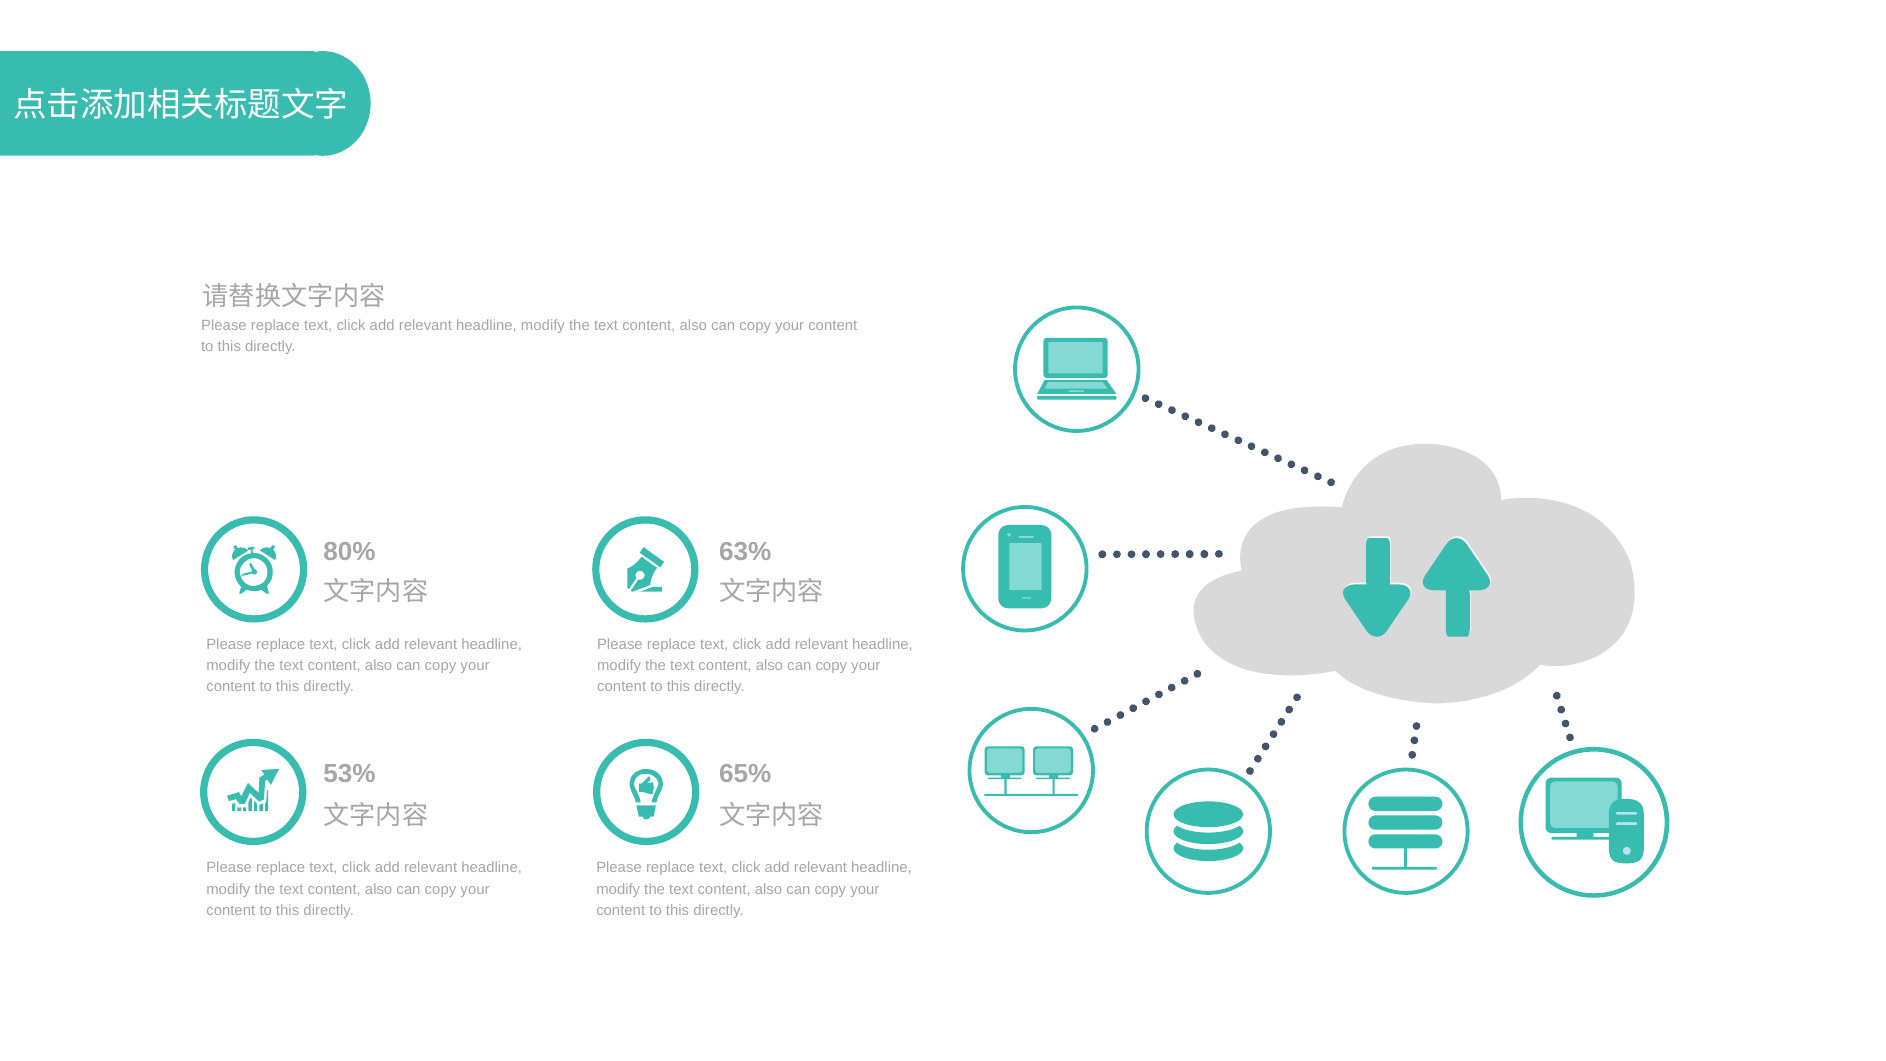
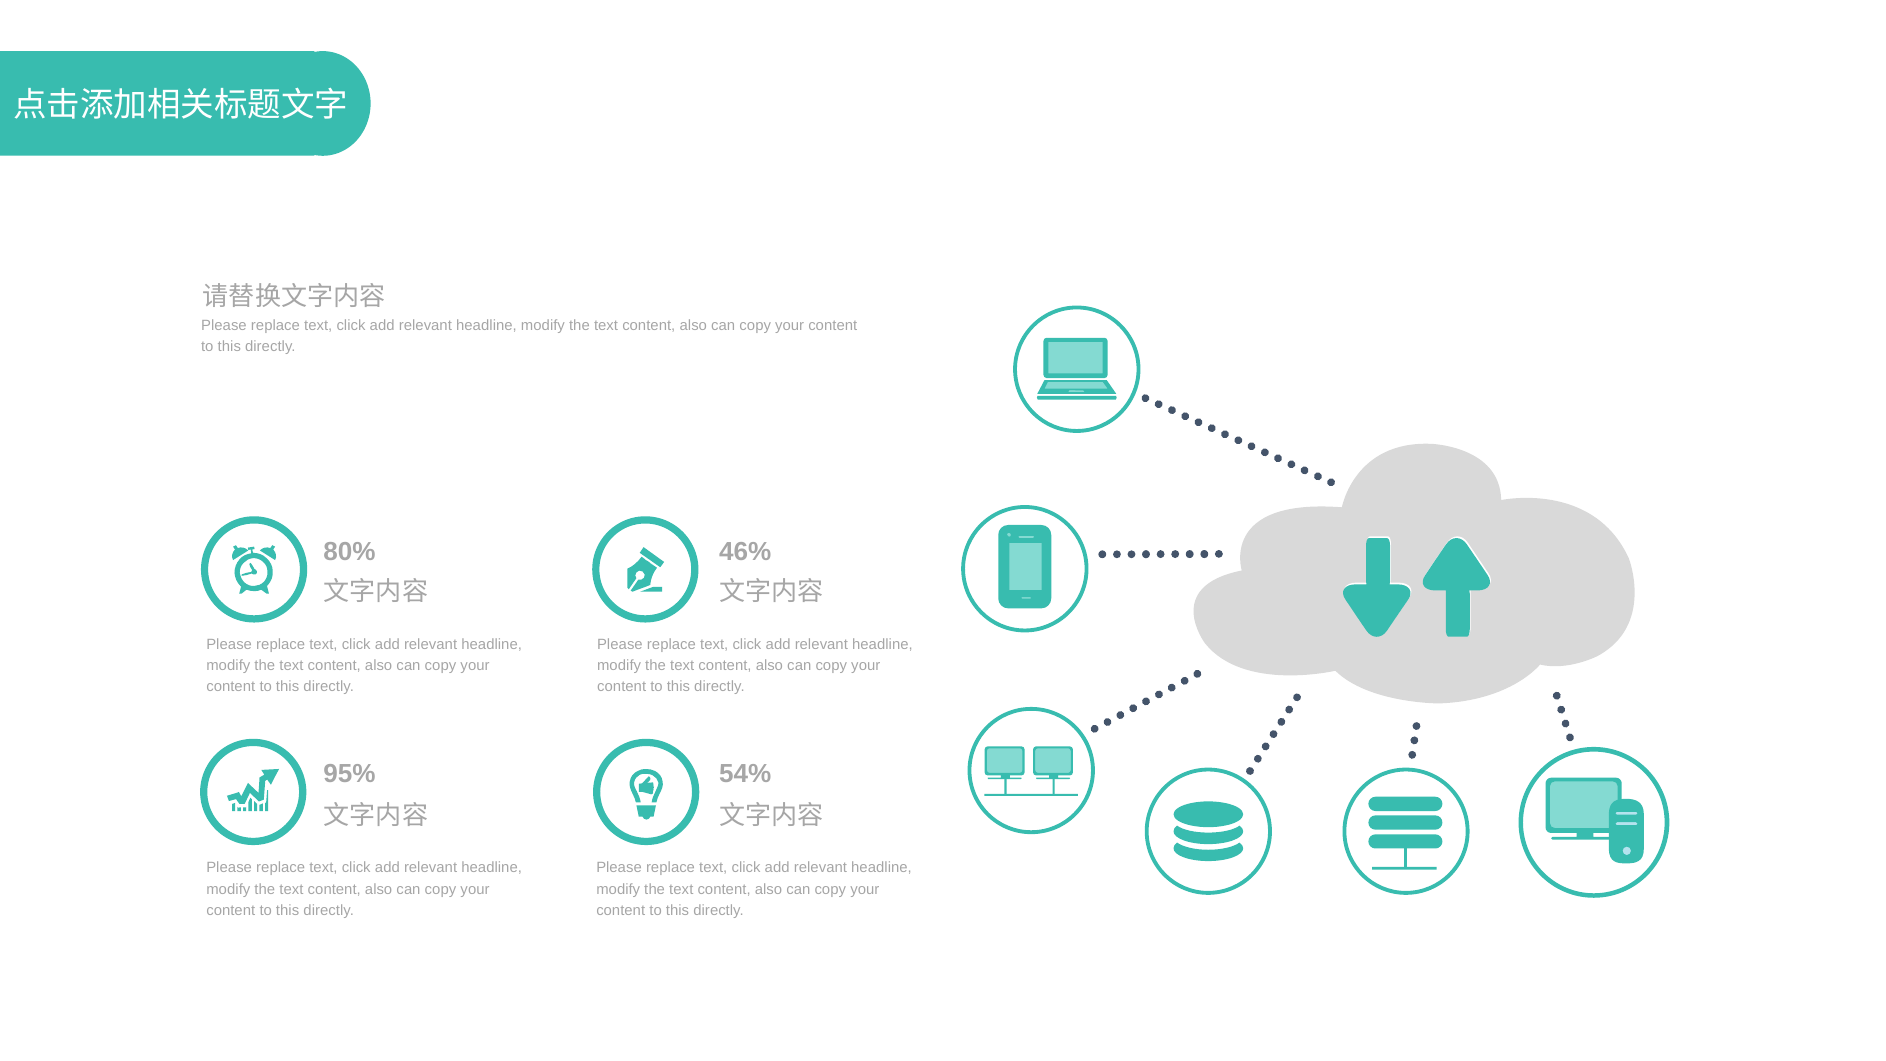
63%: 63% -> 46%
53%: 53% -> 95%
65%: 65% -> 54%
